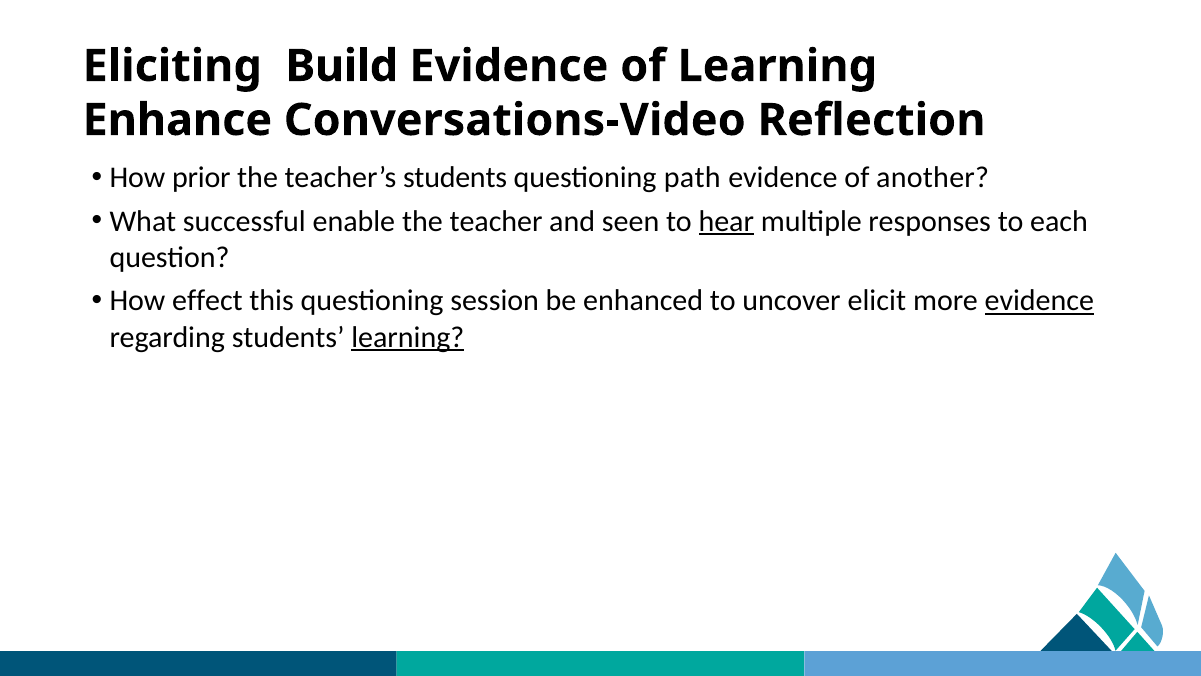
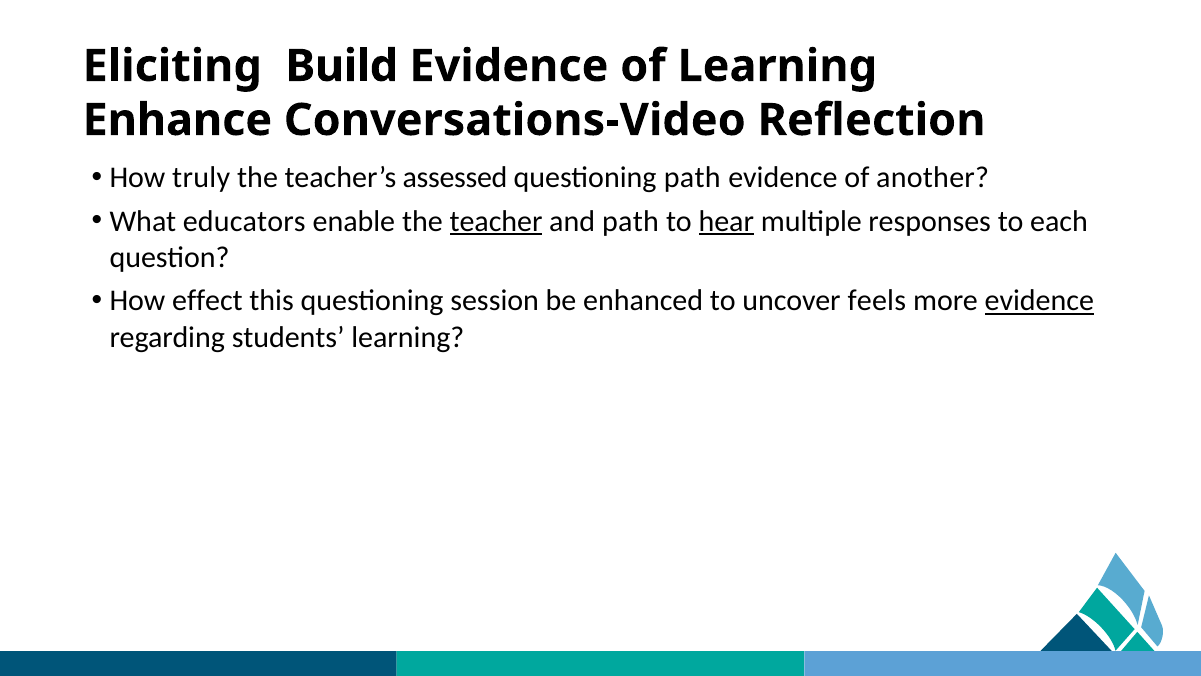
prior: prior -> truly
teacher’s students: students -> assessed
successful: successful -> educators
teacher underline: none -> present
and seen: seen -> path
elicit: elicit -> feels
learning at (408, 337) underline: present -> none
